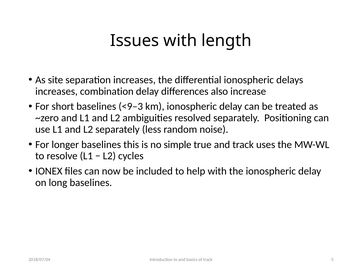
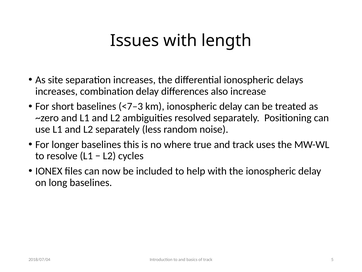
<9–3: <9–3 -> <7–3
simple: simple -> where
